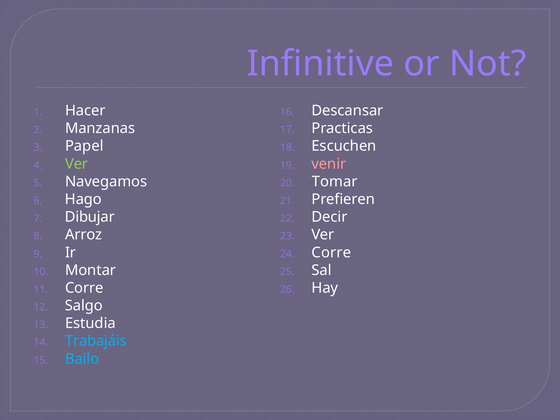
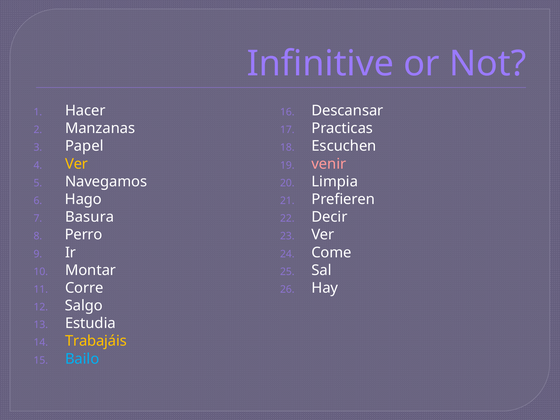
Ver at (77, 164) colour: light green -> yellow
Tomar: Tomar -> Limpia
Dibujar: Dibujar -> Basura
Arroz: Arroz -> Perro
Corre at (331, 252): Corre -> Come
Trabajáis colour: light blue -> yellow
